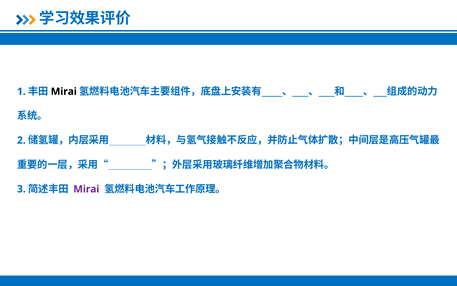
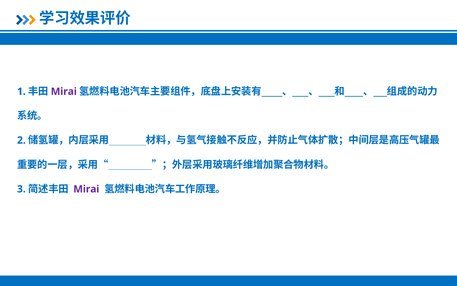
Mirai at (64, 91) colour: black -> purple
